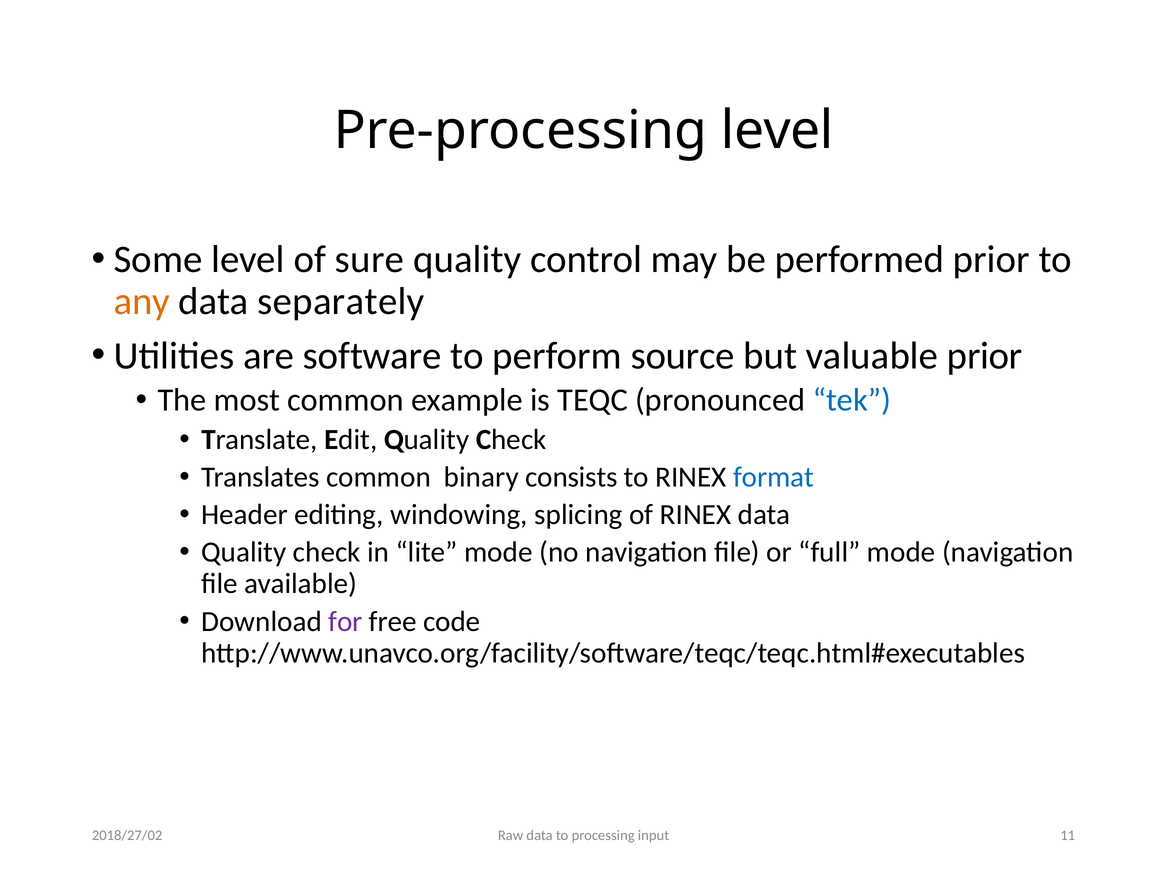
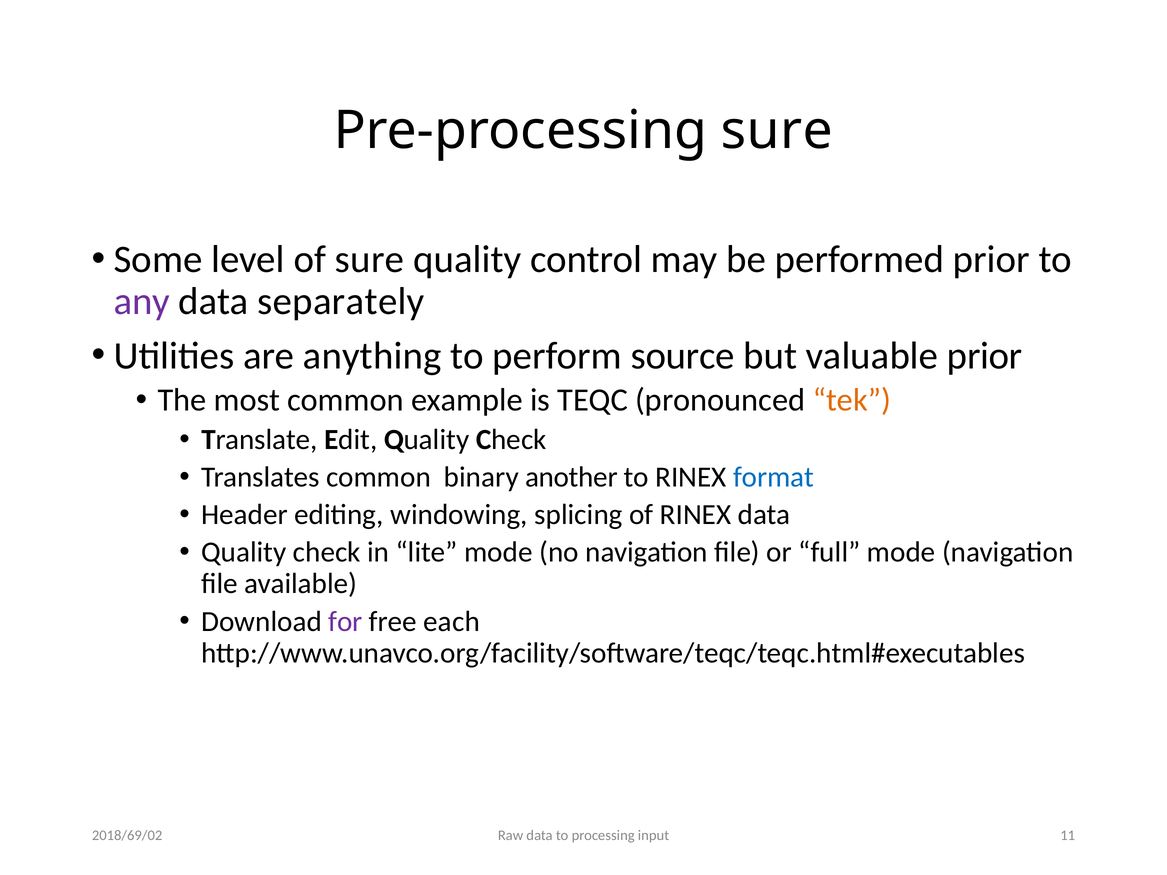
Pre-processing level: level -> sure
any colour: orange -> purple
software: software -> anything
tek colour: blue -> orange
consists: consists -> another
code: code -> each
2018/27/02: 2018/27/02 -> 2018/69/02
